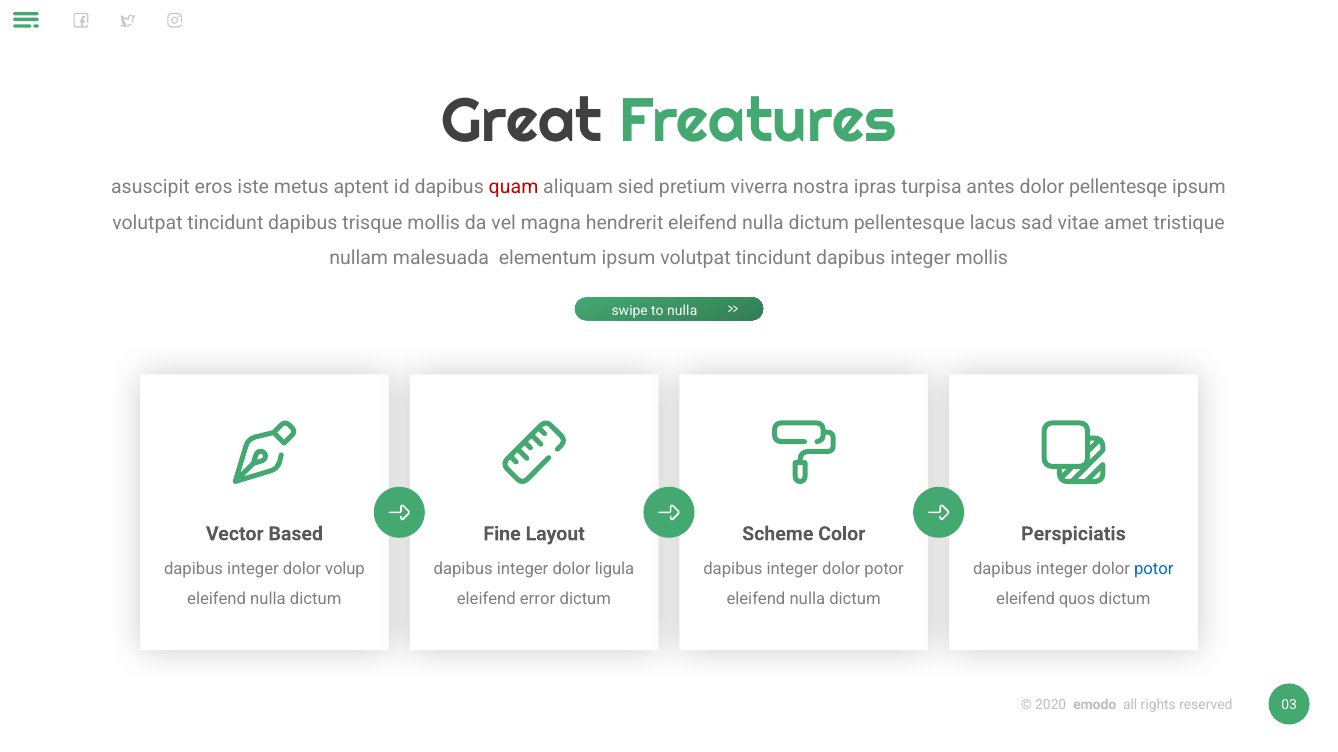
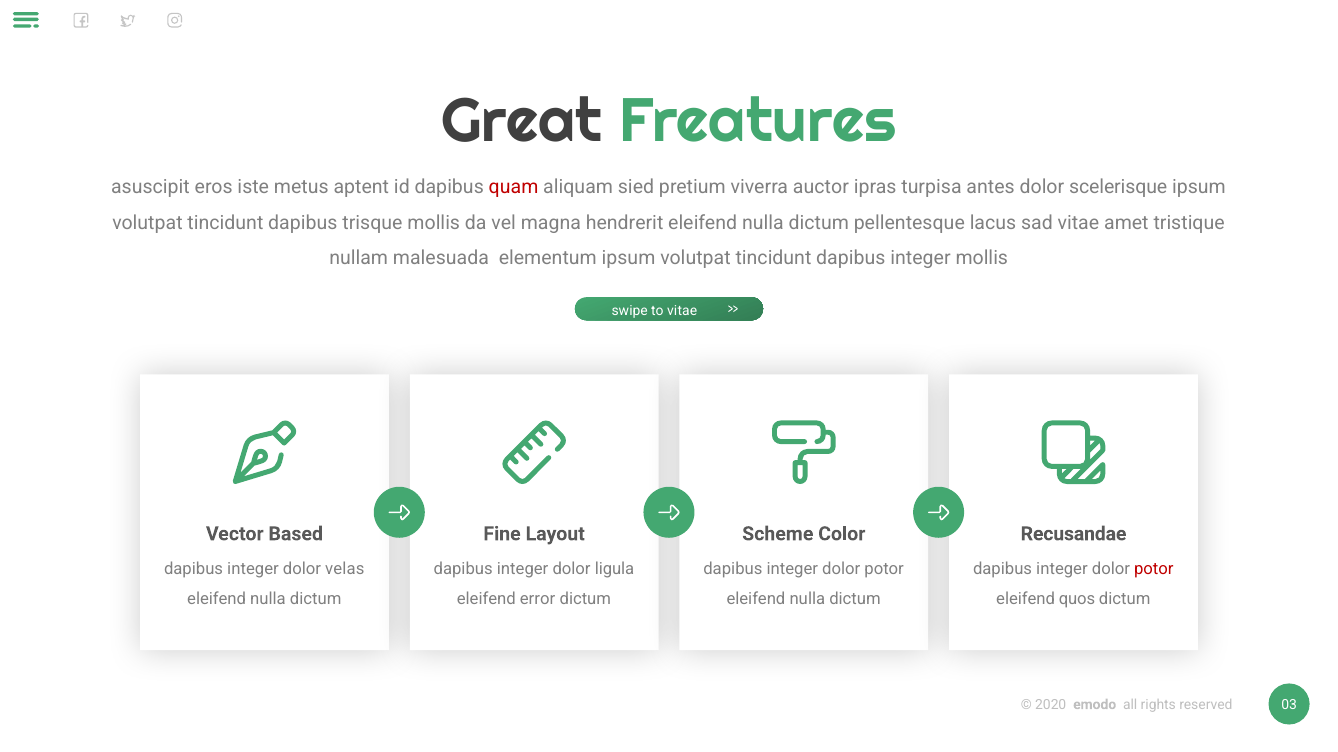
nostra: nostra -> auctor
pellentesqe: pellentesqe -> scelerisque
to nulla: nulla -> vitae
Perspiciatis: Perspiciatis -> Recusandae
volup: volup -> velas
potor at (1154, 569) colour: blue -> red
